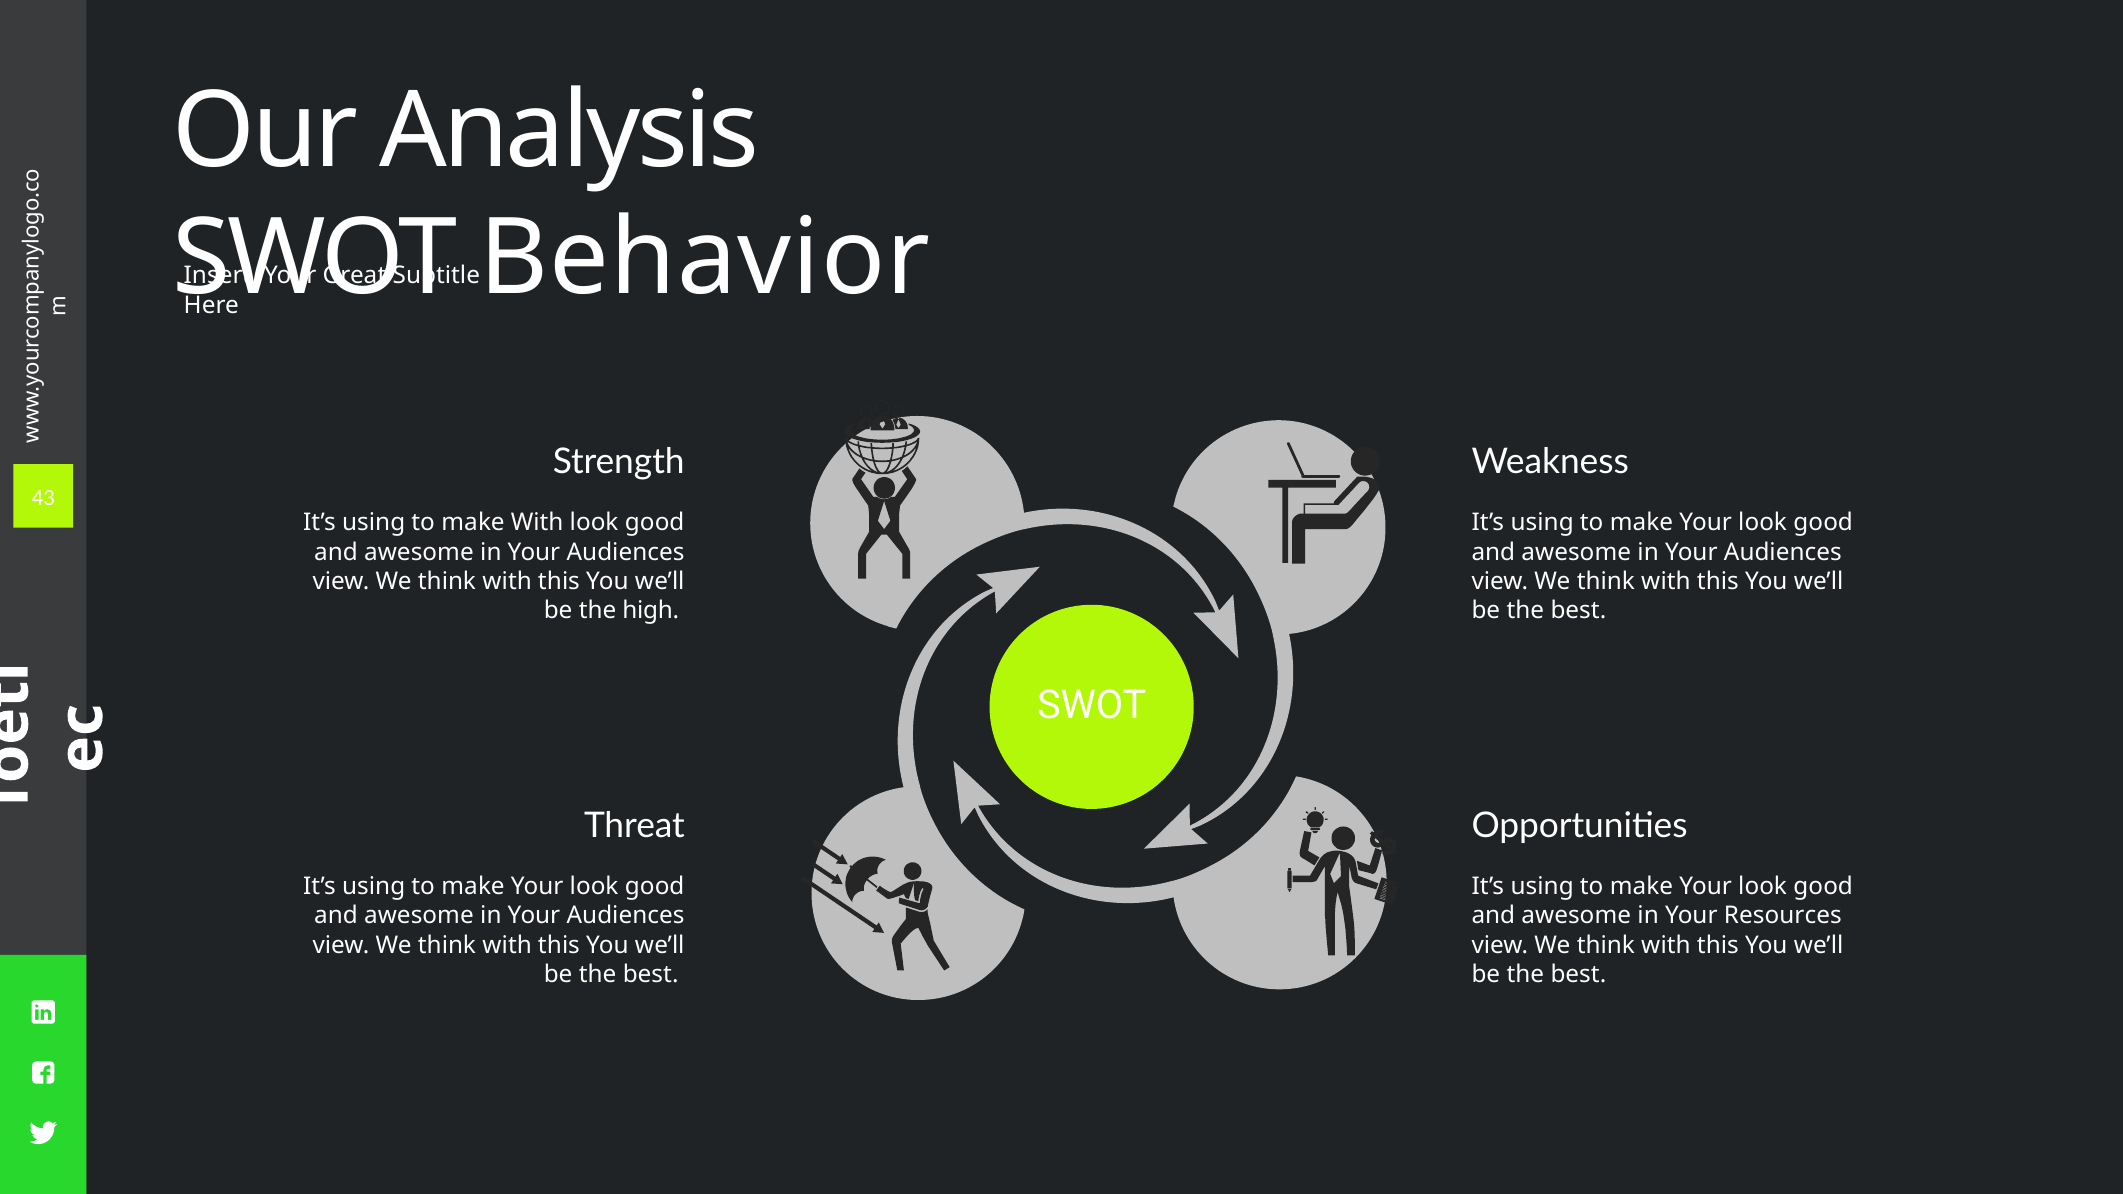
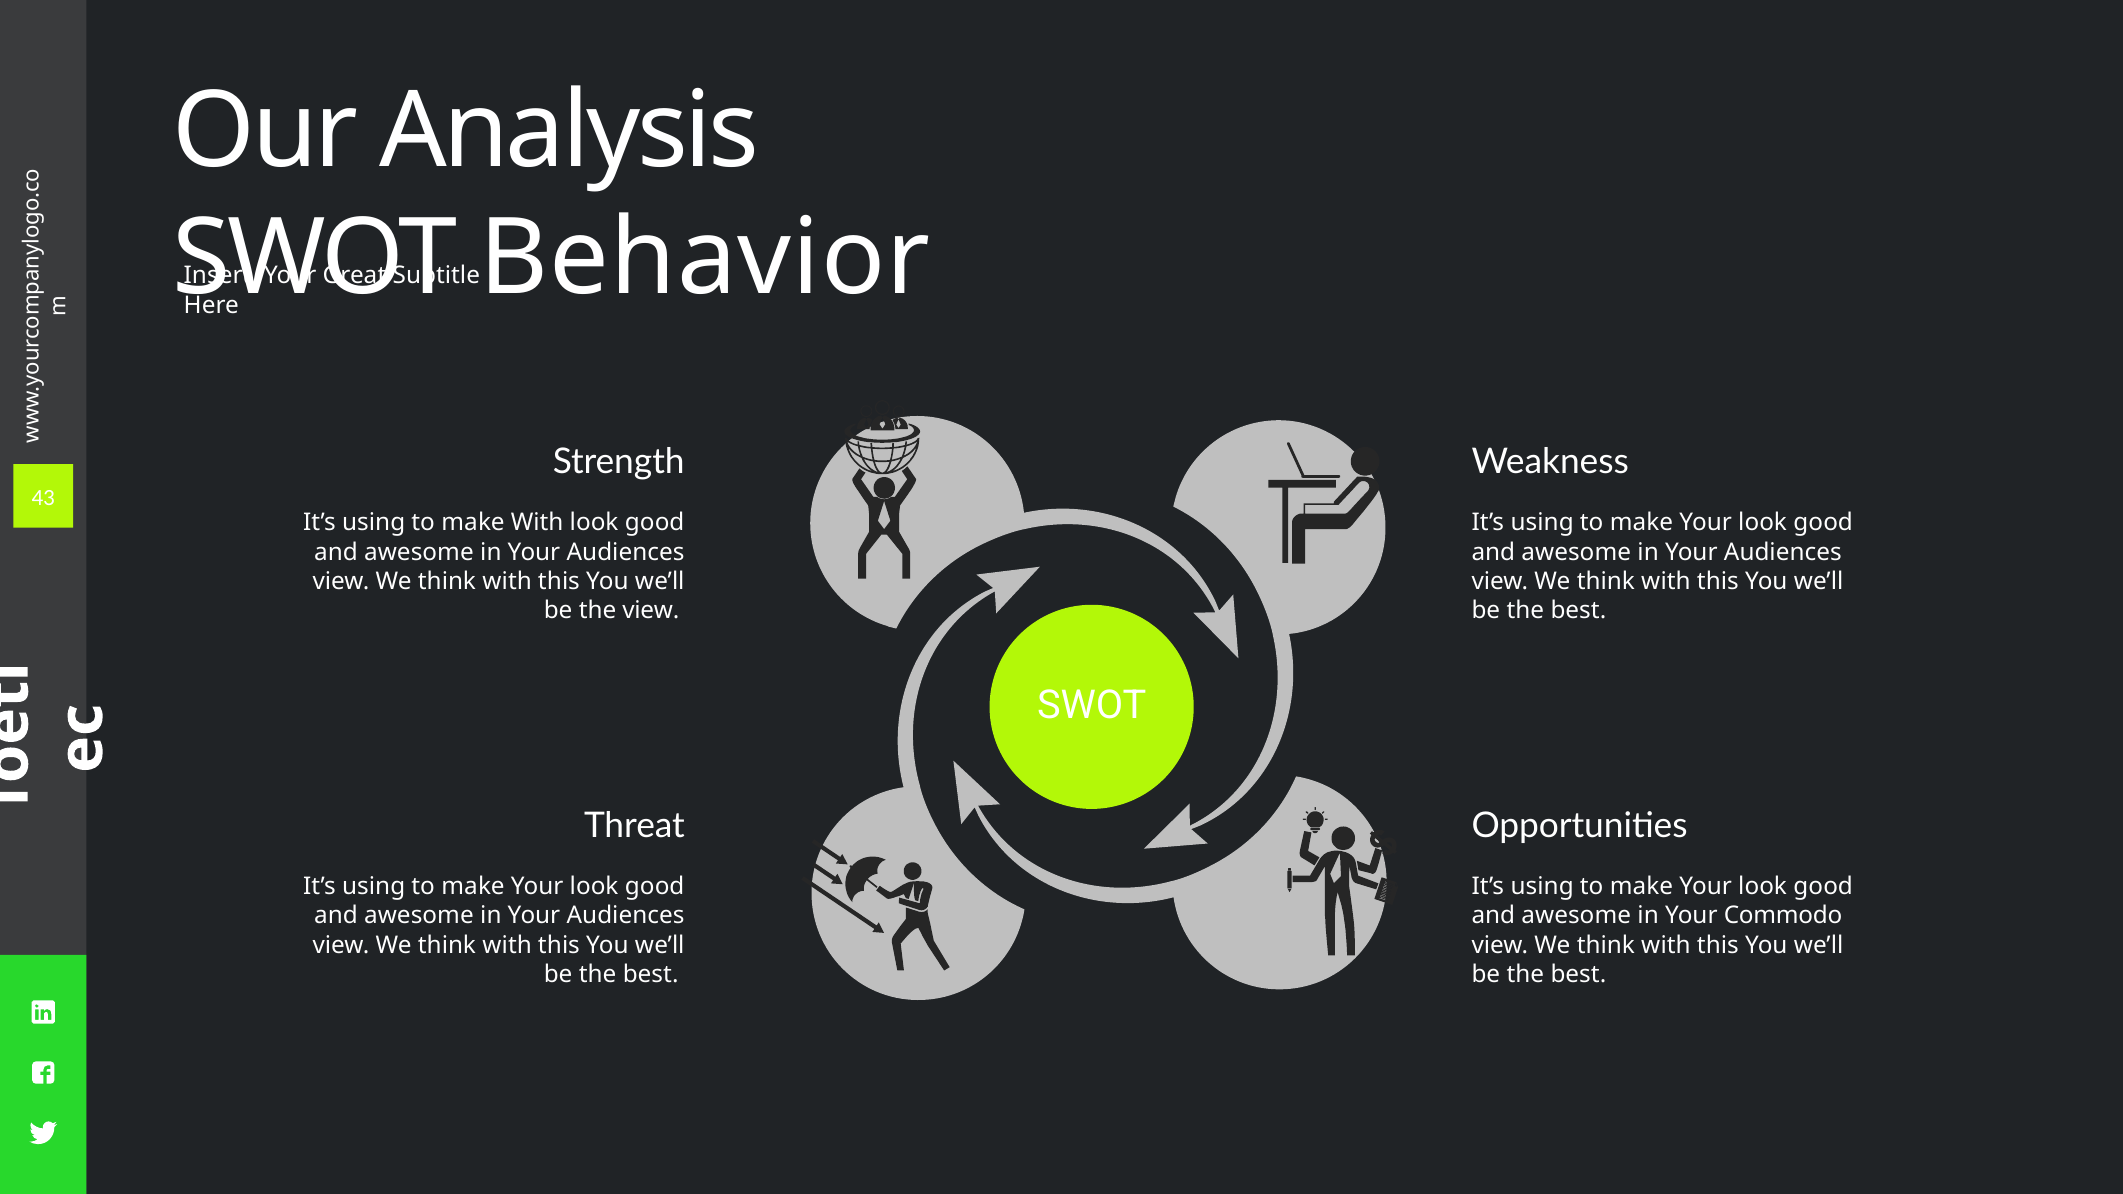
the high: high -> view
Resources: Resources -> Commodo
